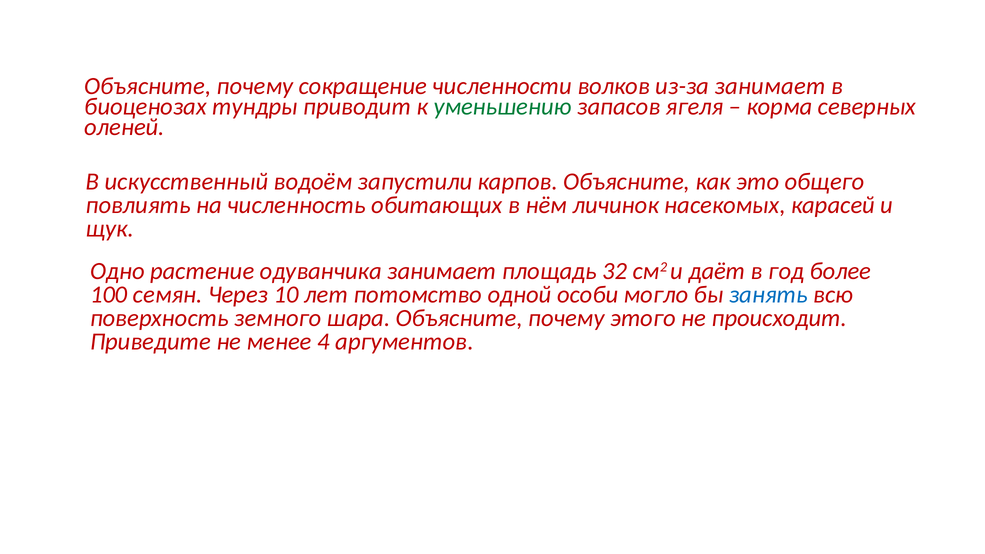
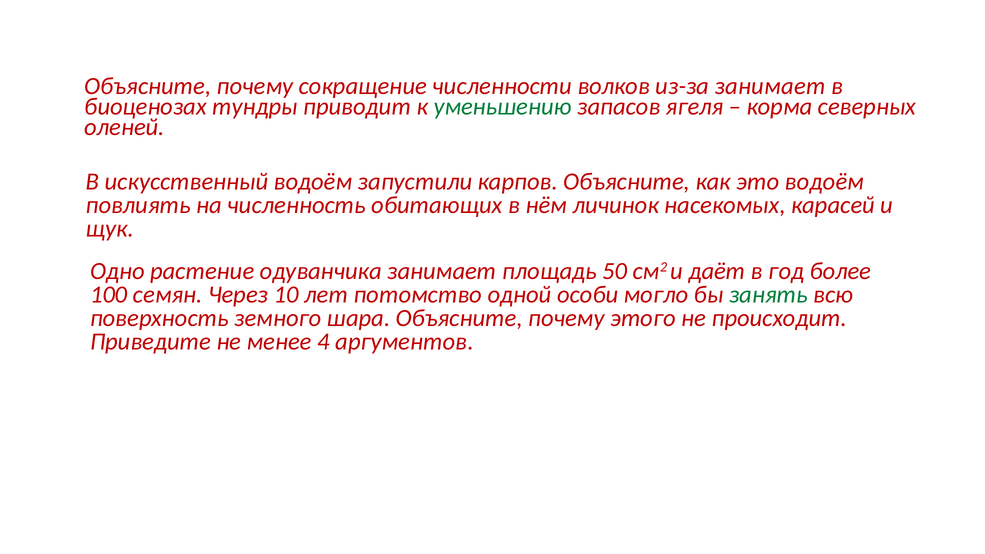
это общего: общего -> водоём
32: 32 -> 50
занять colour: blue -> green
